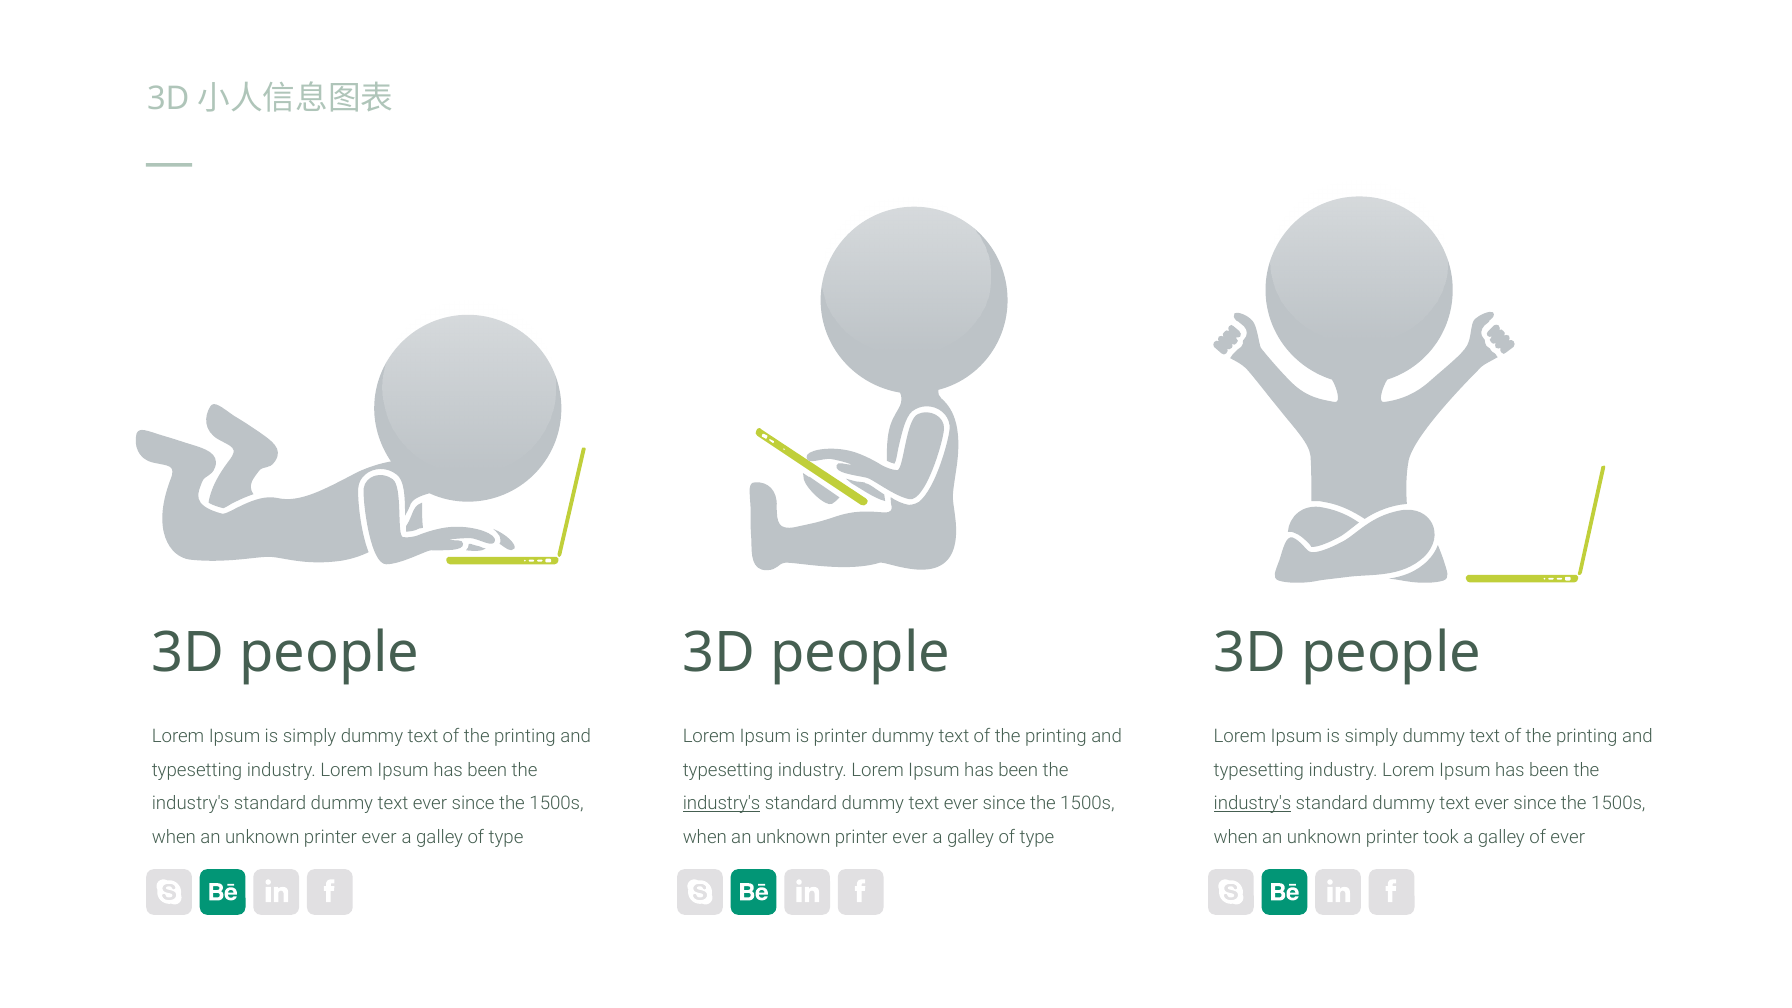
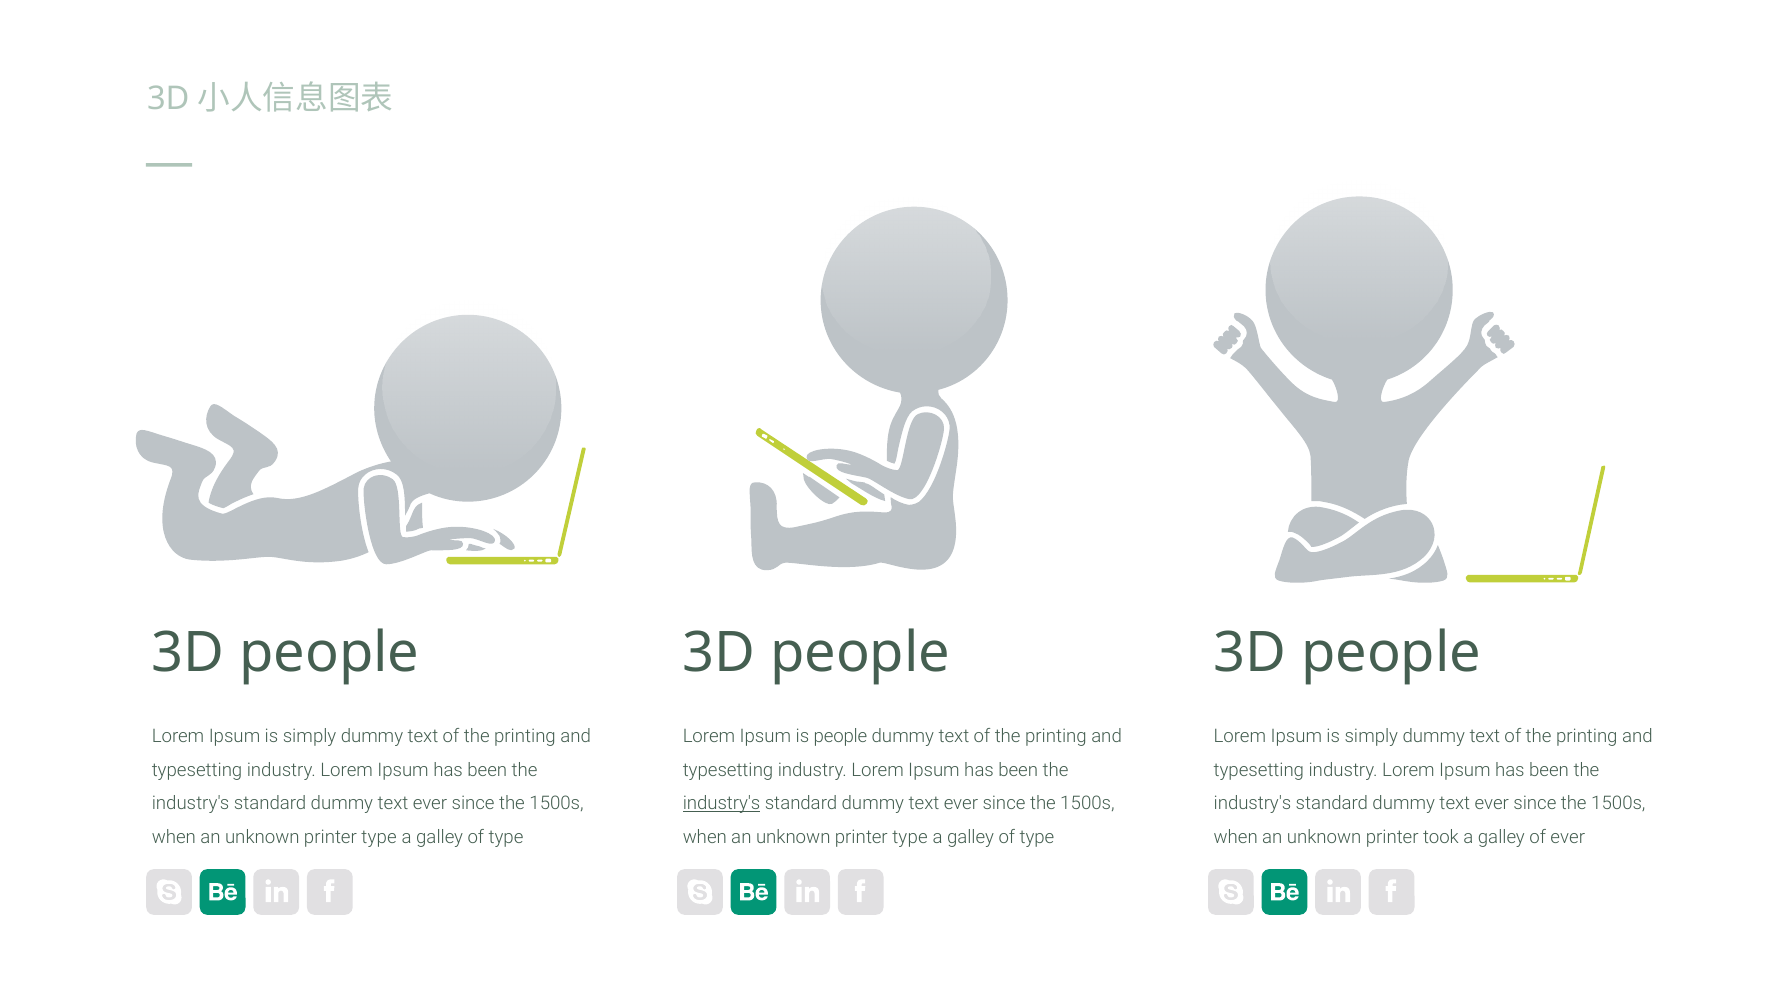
is printer: printer -> people
industry's at (1253, 804) underline: present -> none
ever at (379, 837): ever -> type
ever at (910, 837): ever -> type
